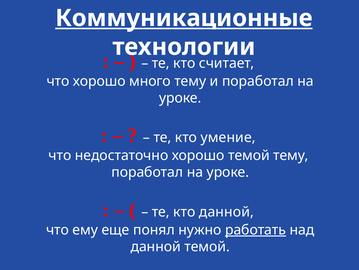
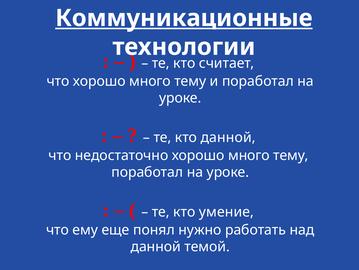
кто умение: умение -> данной
недостаточно хорошо темой: темой -> много
кто данной: данной -> умение
работать underline: present -> none
